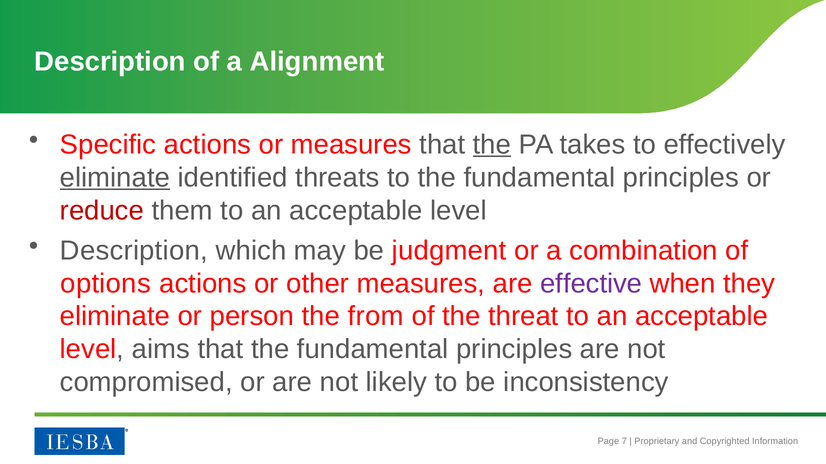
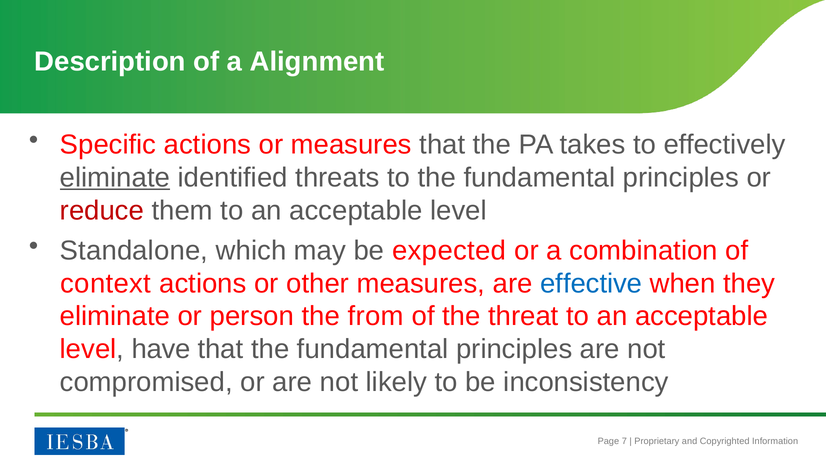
the at (492, 145) underline: present -> none
Description at (134, 251): Description -> Standalone
judgment: judgment -> expected
options: options -> context
effective colour: purple -> blue
aims: aims -> have
